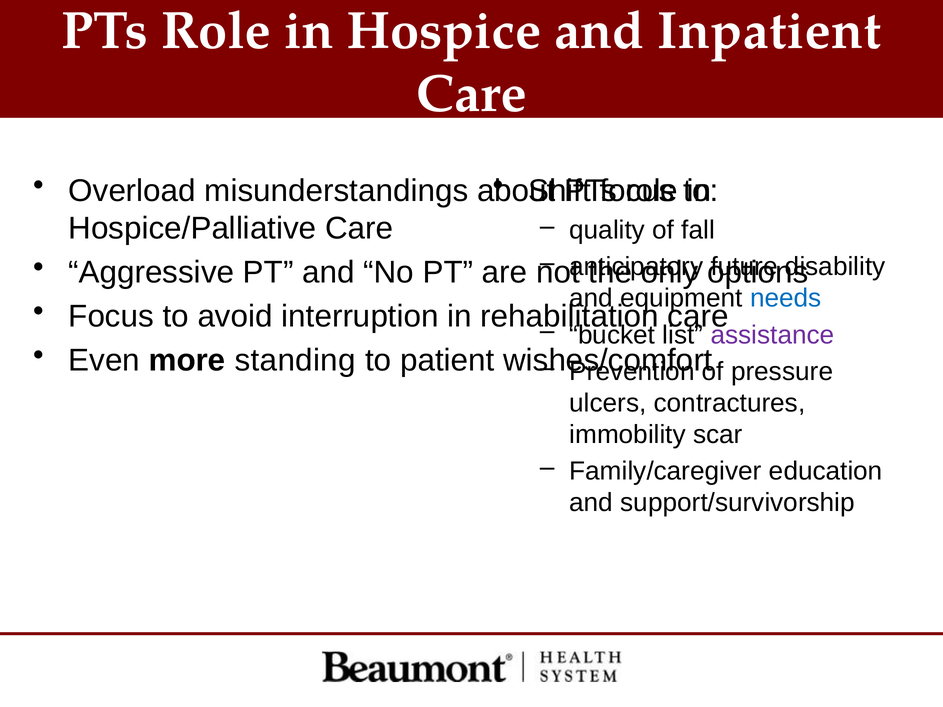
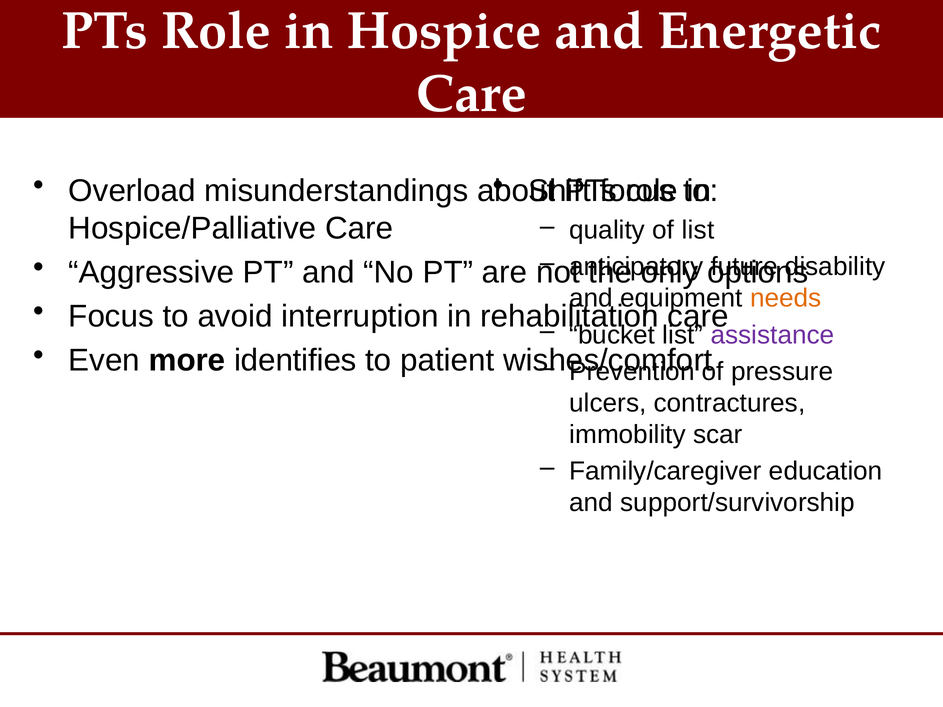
Inpatient: Inpatient -> Energetic
of fall: fall -> list
needs colour: blue -> orange
standing: standing -> identifies
